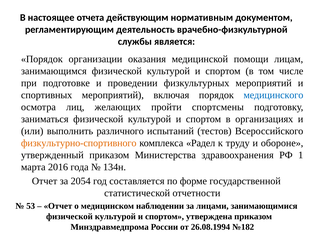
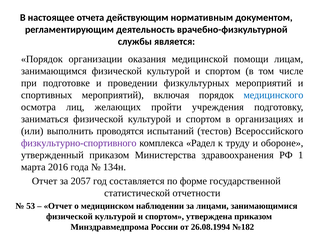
спортсмены: спортсмены -> учреждения
различного: различного -> проводятся
физкультурно-спортивного colour: orange -> purple
2054: 2054 -> 2057
